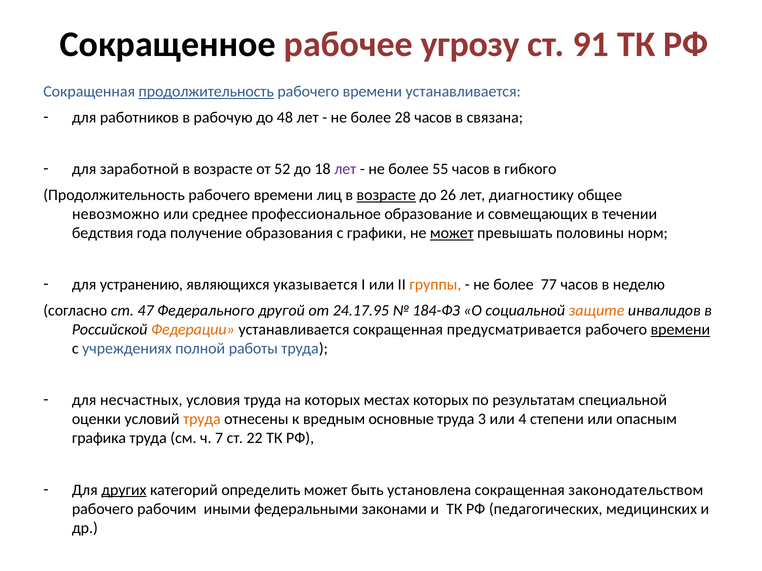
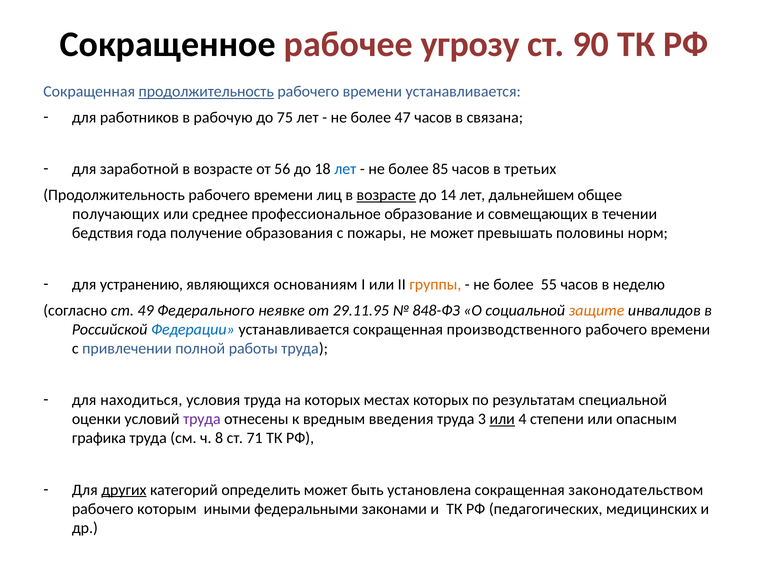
91: 91 -> 90
48: 48 -> 75
28: 28 -> 47
52: 52 -> 56
лет at (345, 169) colour: purple -> blue
55: 55 -> 85
гибкого: гибкого -> третьих
26: 26 -> 14
диагностику: диагностику -> дальнейшем
невозможно: невозможно -> получающих
графики: графики -> пожары
может at (452, 233) underline: present -> none
указывается: указывается -> основаниям
77: 77 -> 55
47: 47 -> 49
другой: другой -> неявке
24.17.95: 24.17.95 -> 29.11.95
184-ФЗ: 184-ФЗ -> 848-ФЗ
Федерации colour: orange -> blue
предусматривается: предусматривается -> производственного
времени at (680, 330) underline: present -> none
учреждениях: учреждениях -> привлечении
несчастных: несчастных -> находиться
труда at (202, 420) colour: orange -> purple
основные: основные -> введения
или at (502, 420) underline: none -> present
7: 7 -> 8
22: 22 -> 71
рабочим: рабочим -> которым
